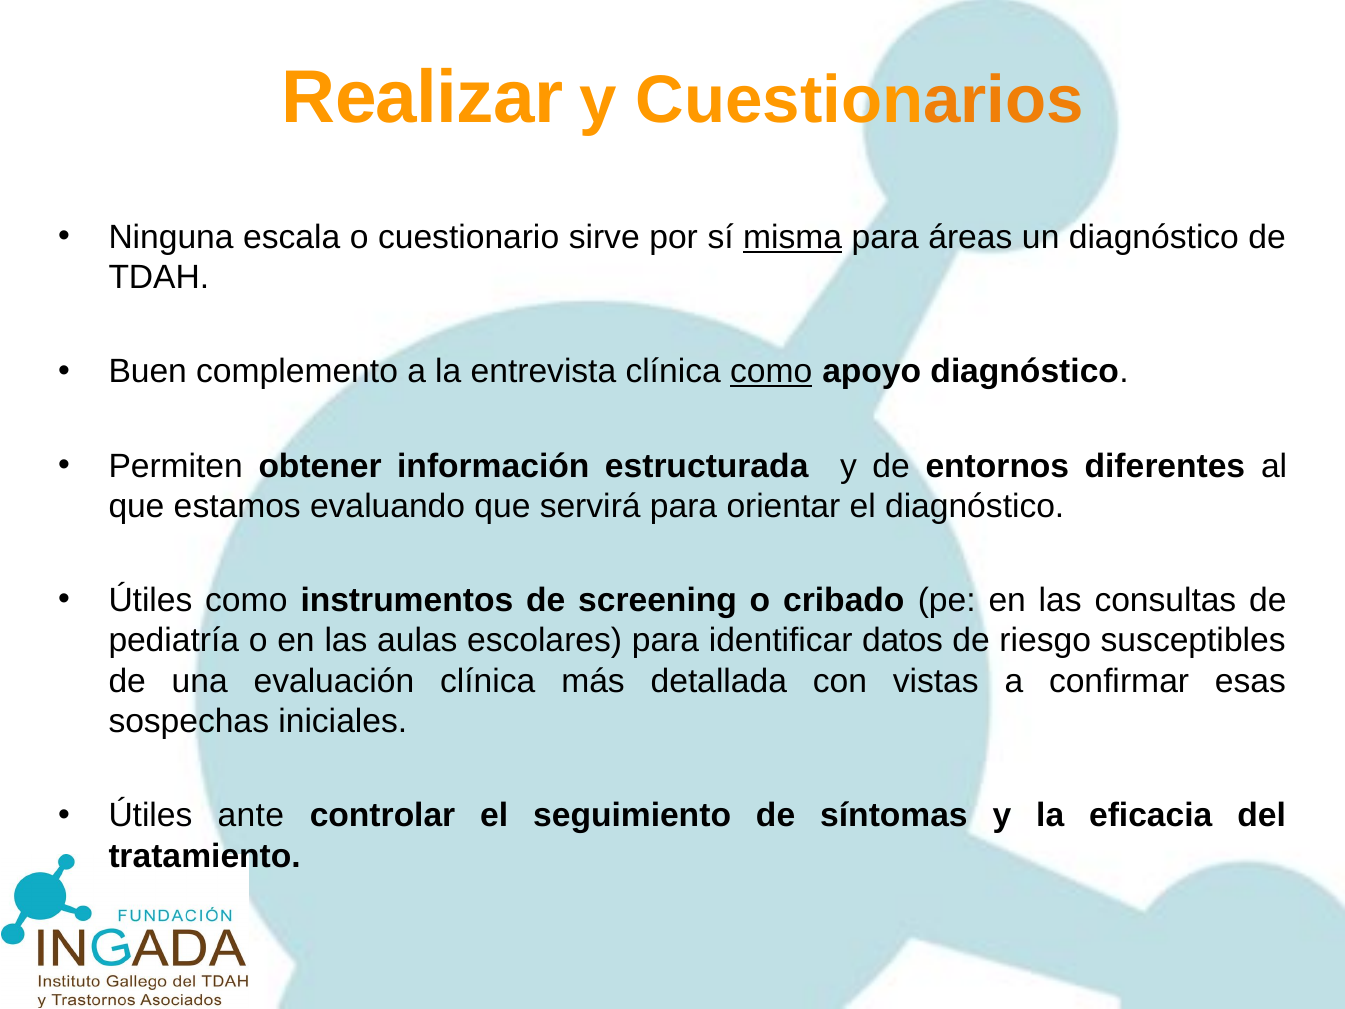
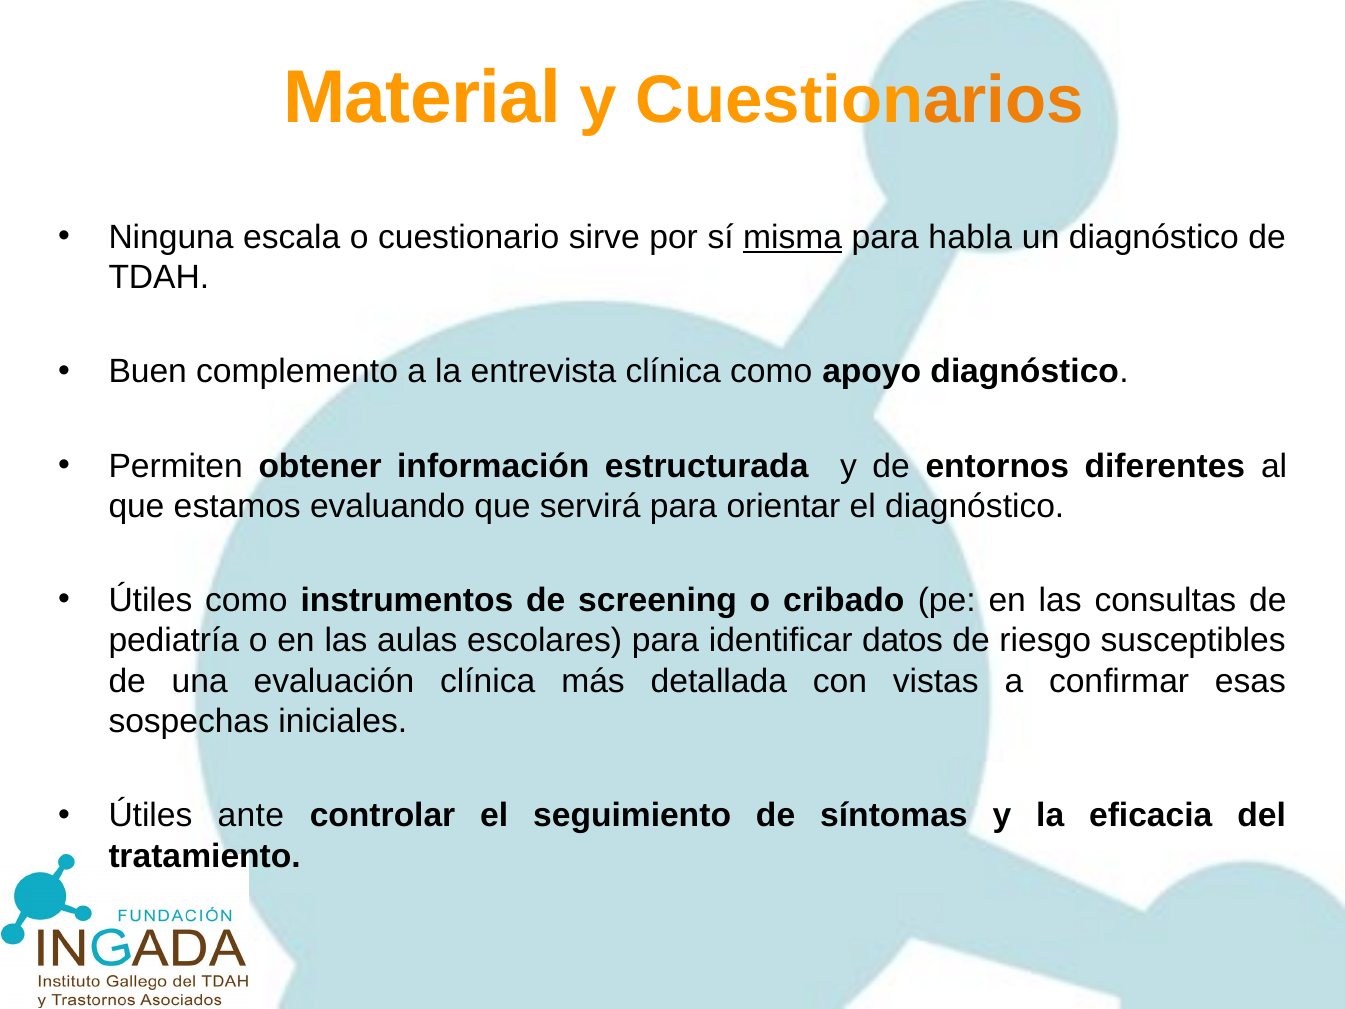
Realizar: Realizar -> Material
áreas: áreas -> habla
como at (771, 372) underline: present -> none
